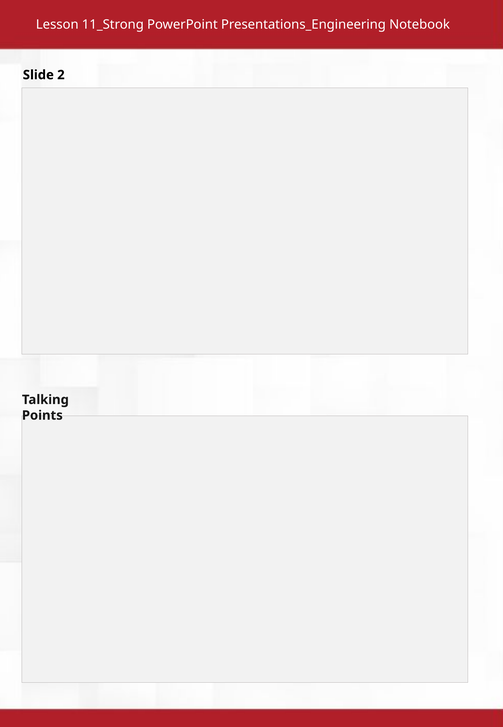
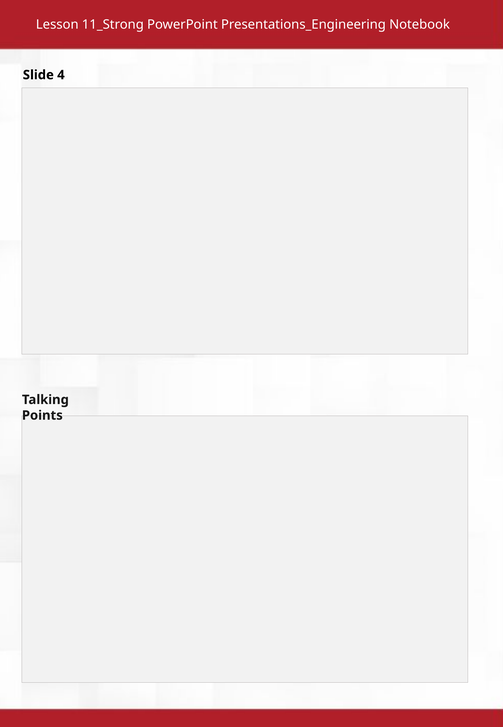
2: 2 -> 4
